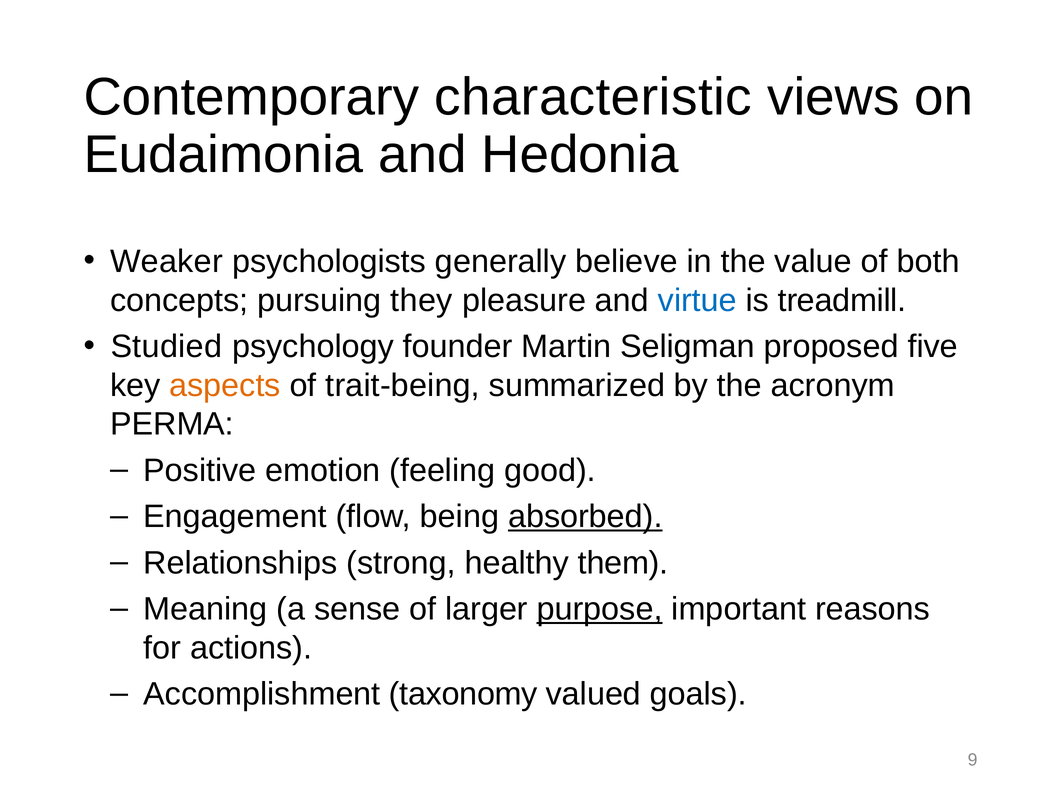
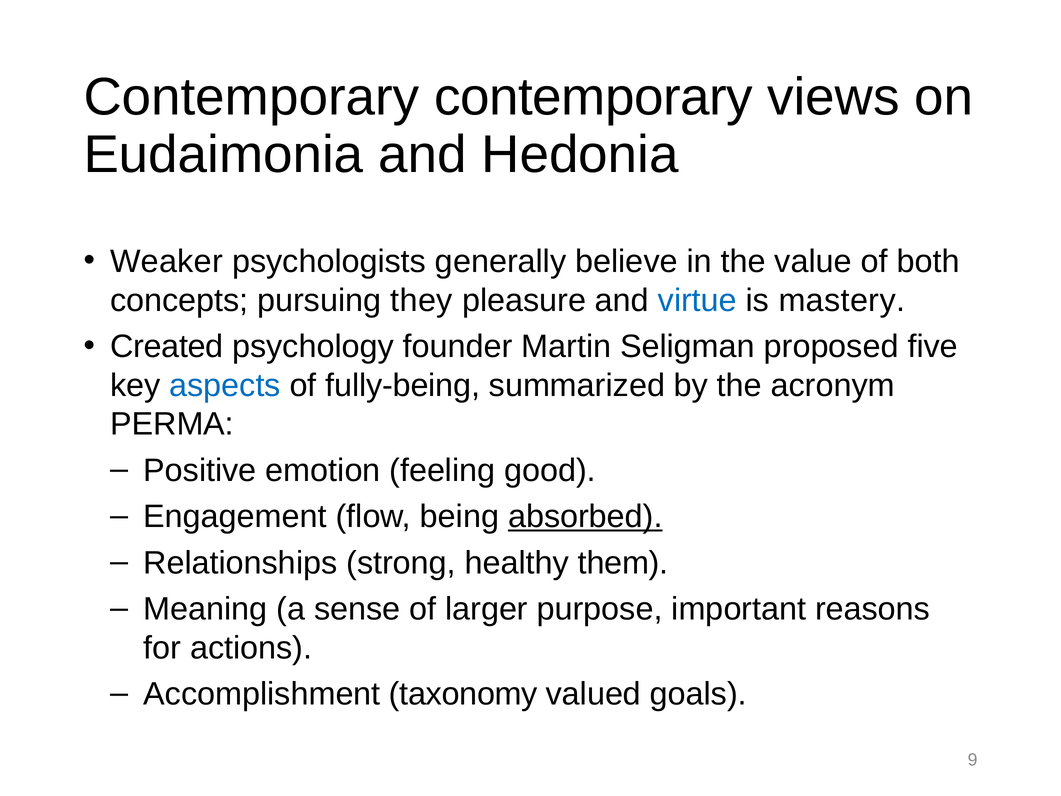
Contemporary characteristic: characteristic -> contemporary
treadmill: treadmill -> mastery
Studied: Studied -> Created
aspects colour: orange -> blue
trait-being: trait-being -> fully-being
purpose underline: present -> none
